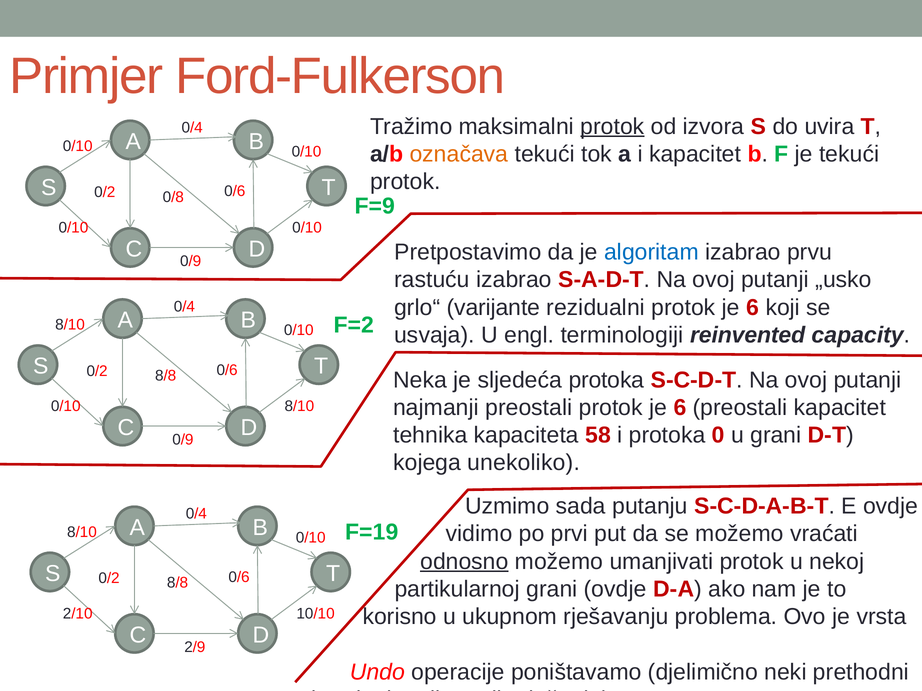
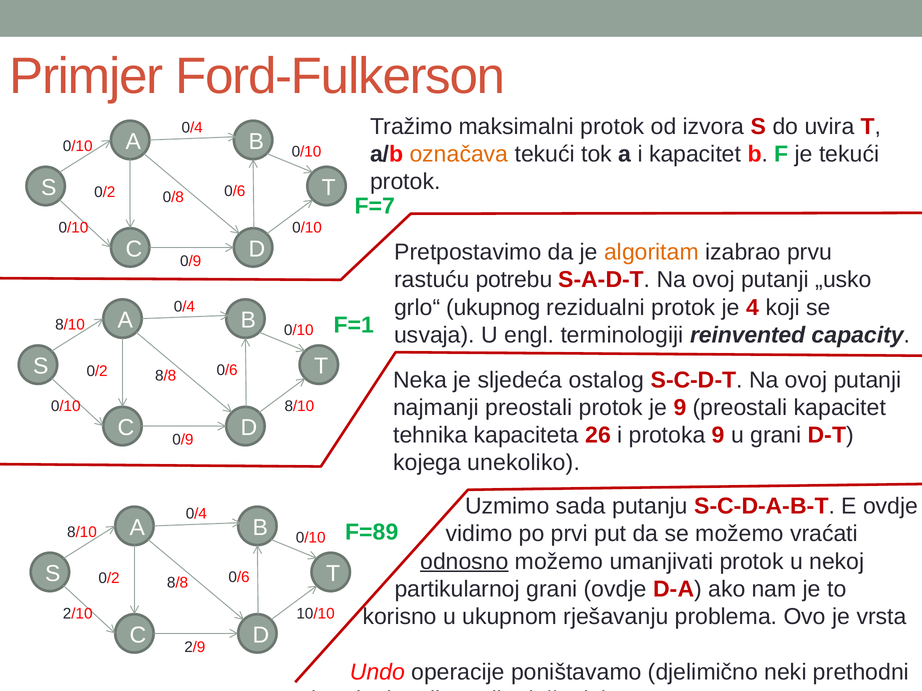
protok at (612, 127) underline: present -> none
F=9: F=9 -> F=7
algoritam colour: blue -> orange
rastuću izabrao: izabrao -> potrebu
varijante: varijante -> ukupnog
rezidualni protok je 6: 6 -> 4
F=2: F=2 -> F=1
sljedeća protoka: protoka -> ostalog
preostali protok je 6: 6 -> 9
58: 58 -> 26
protoka 0: 0 -> 9
F=19: F=19 -> F=89
